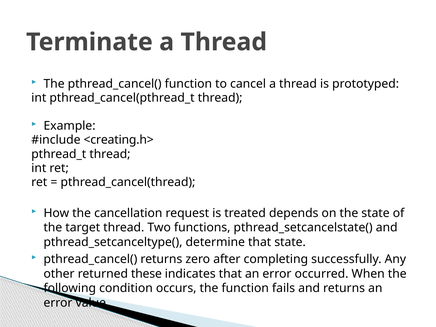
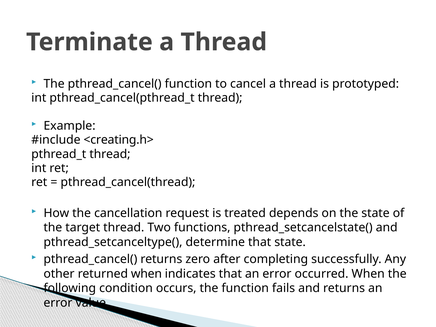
returned these: these -> when
